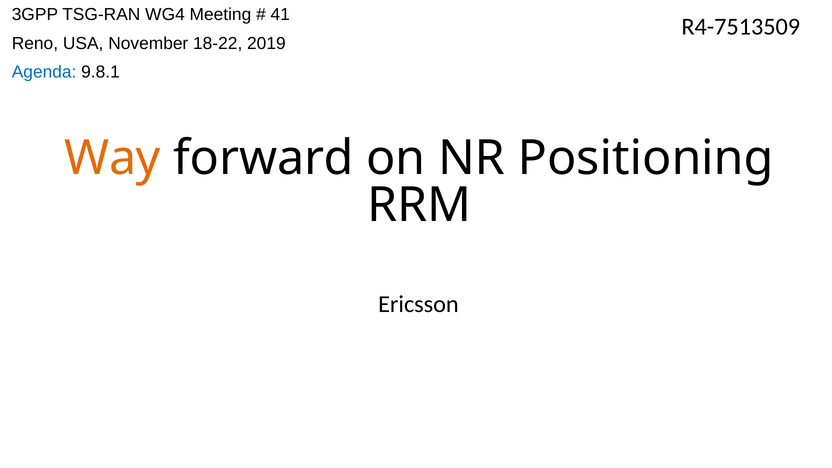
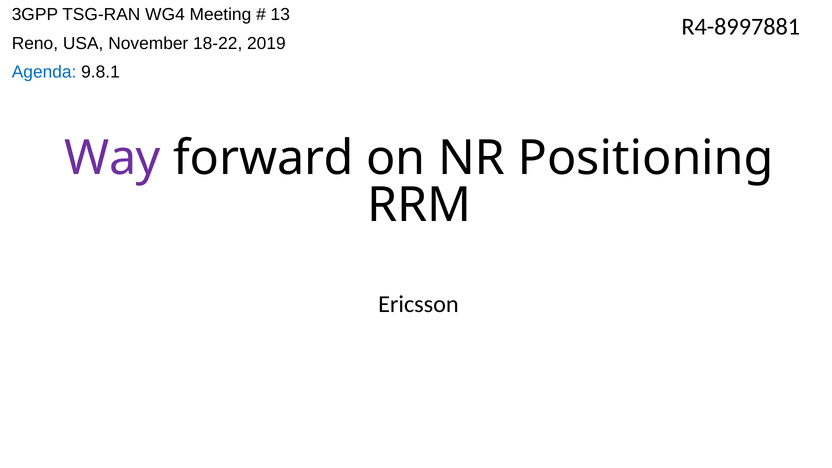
41: 41 -> 13
R4-7513509: R4-7513509 -> R4-8997881
Way colour: orange -> purple
